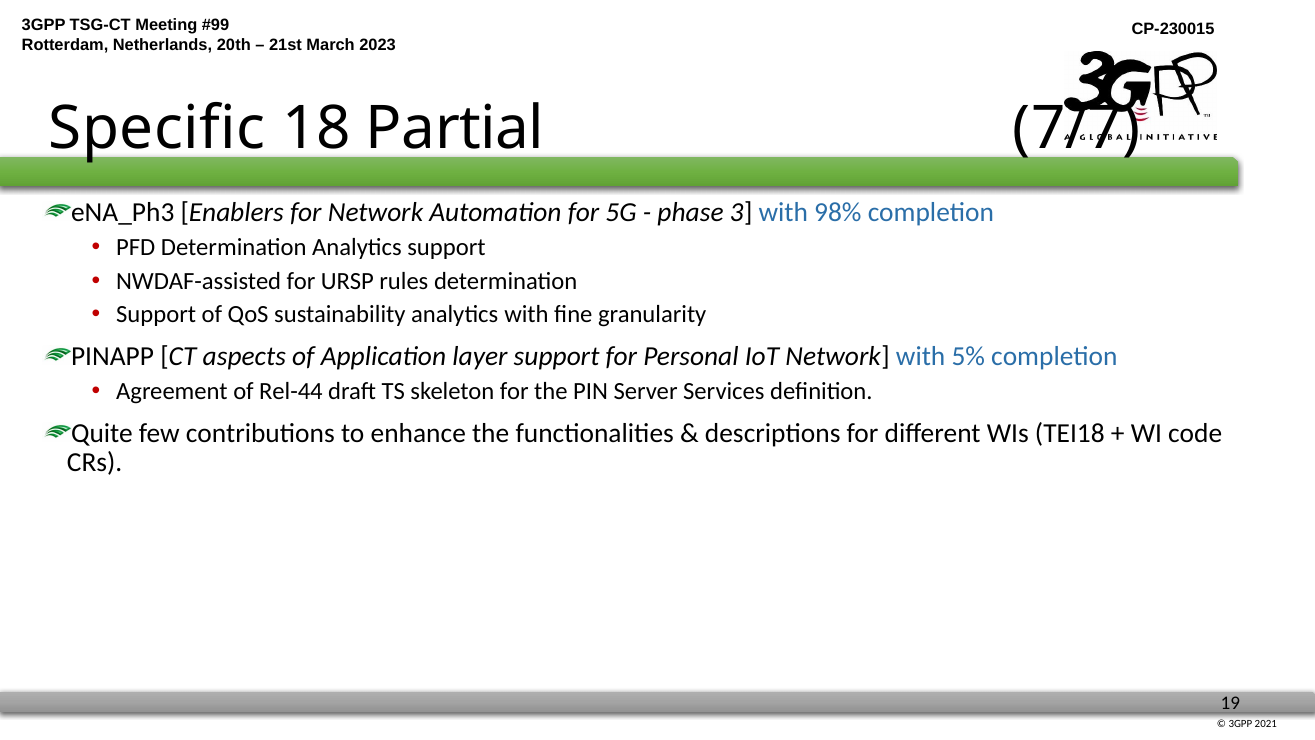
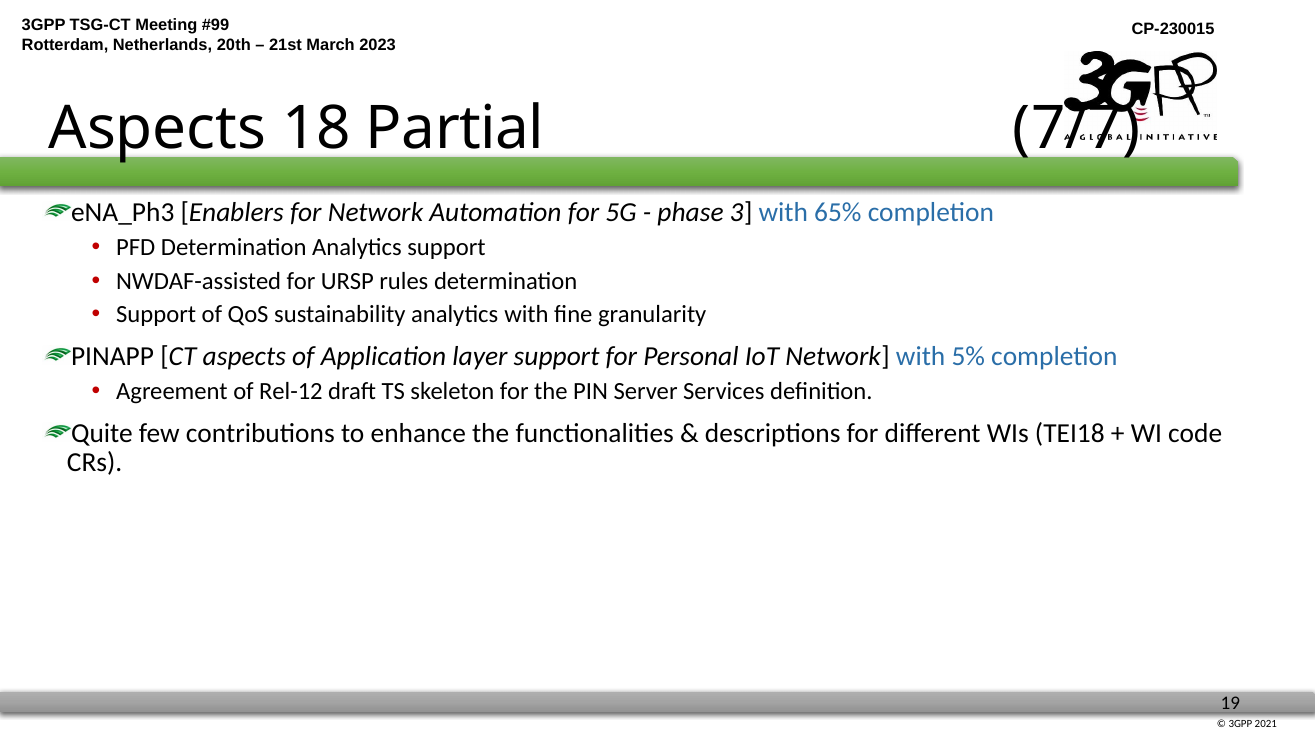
Specific at (157, 128): Specific -> Aspects
98%: 98% -> 65%
Rel-44: Rel-44 -> Rel-12
